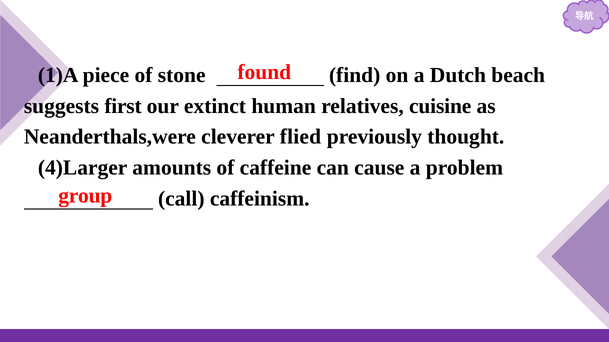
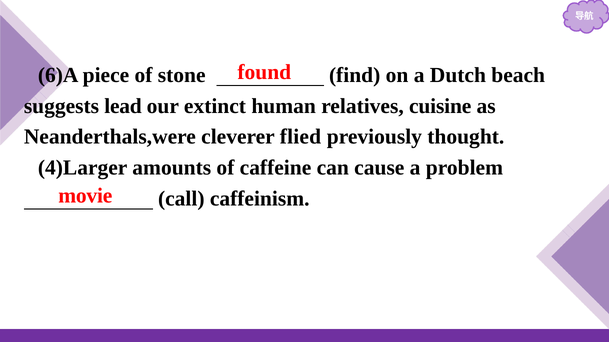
1)A: 1)A -> 6)A
first: first -> lead
group: group -> movie
